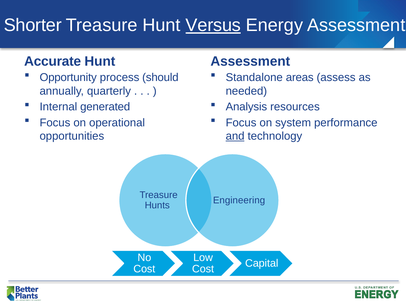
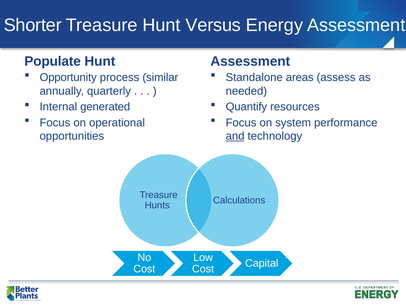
Versus underline: present -> none
Accurate: Accurate -> Populate
should: should -> similar
Analysis: Analysis -> Quantify
Engineering: Engineering -> Calculations
